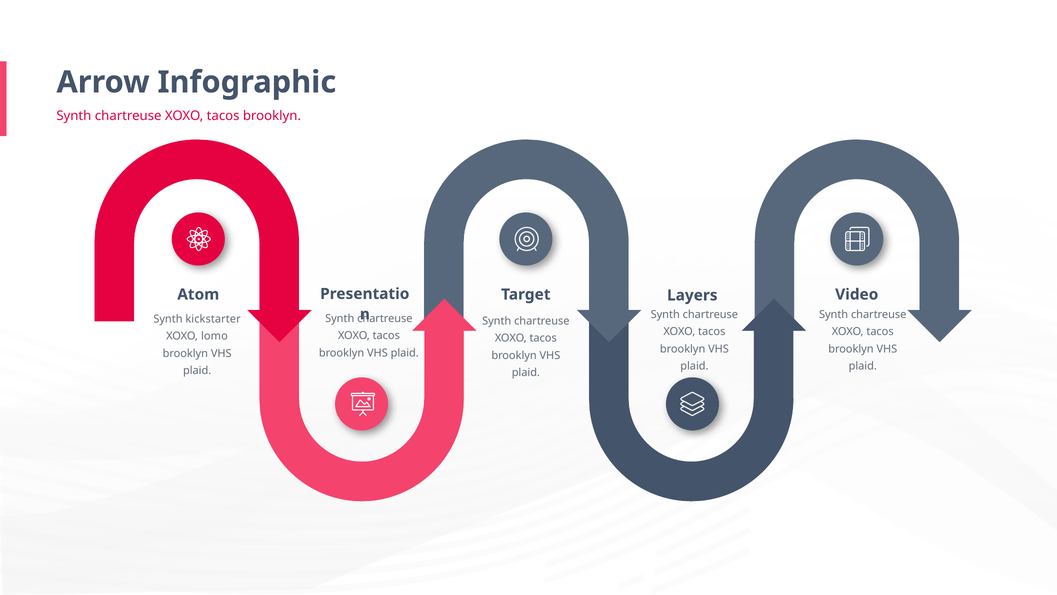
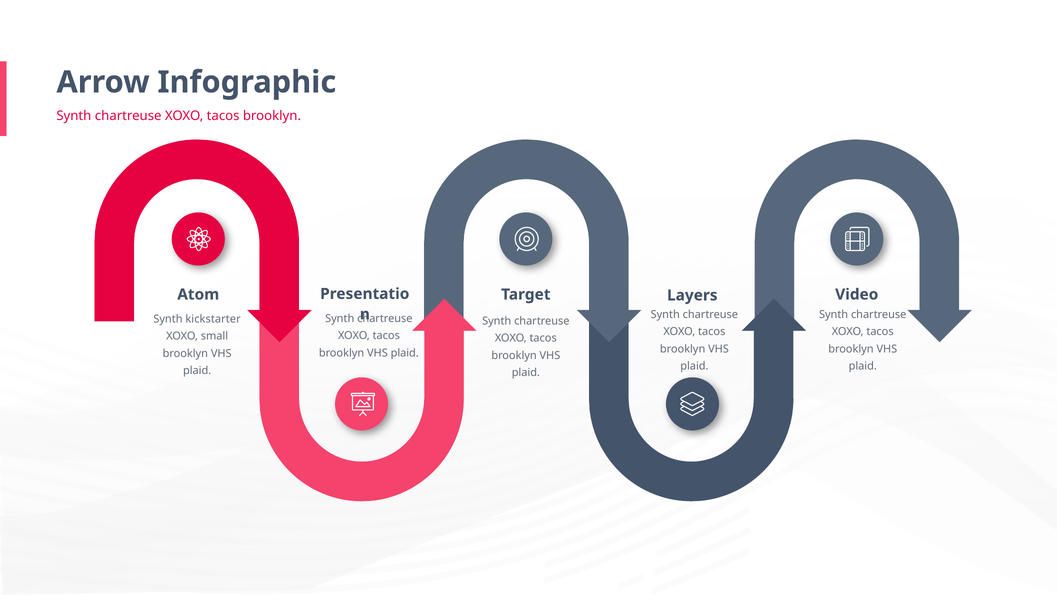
lomo: lomo -> small
